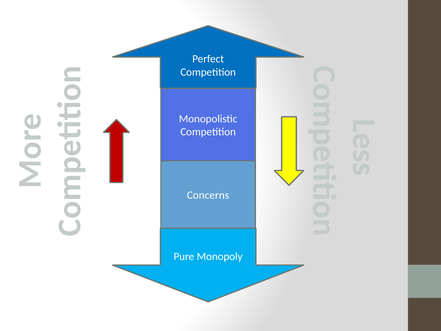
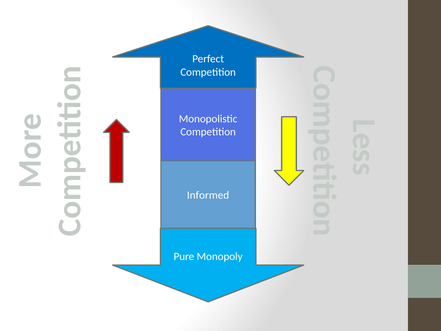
Concerns: Concerns -> Informed
